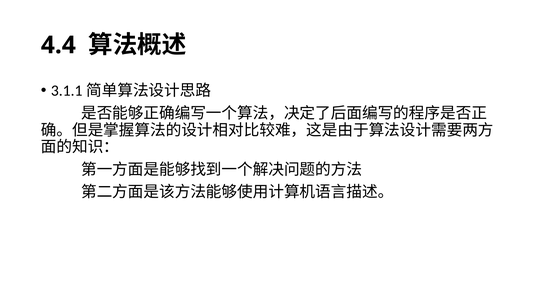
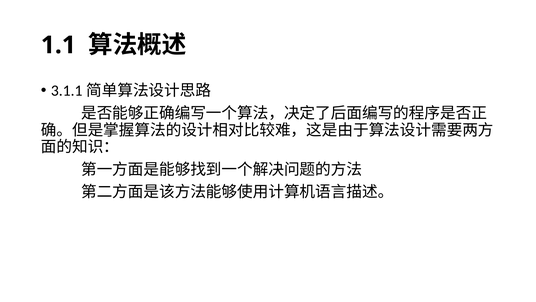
4.4: 4.4 -> 1.1
